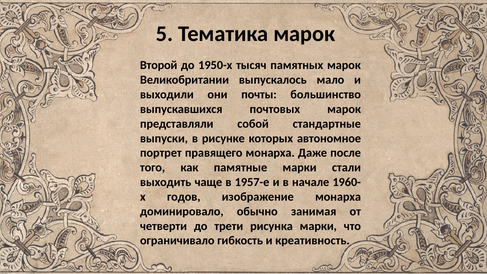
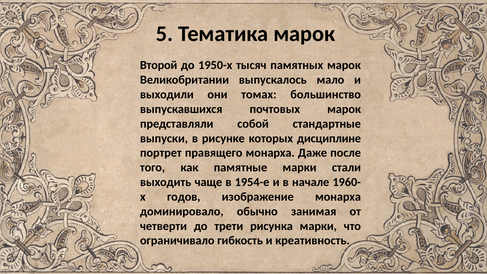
почты: почты -> томах
автономное: автономное -> дисциплине
1957-е: 1957-е -> 1954-е
